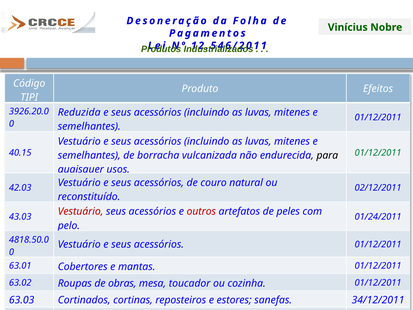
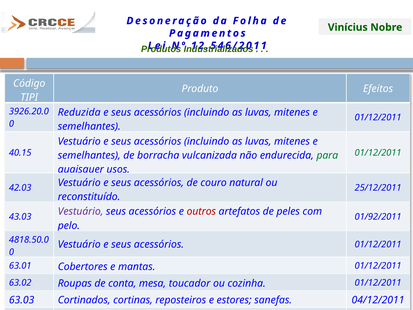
para at (327, 155) colour: black -> green
02/12/2011: 02/12/2011 -> 25/12/2011
Vestuário at (81, 211) colour: red -> purple
01/24/2011: 01/24/2011 -> 01/92/2011
obras: obras -> conta
34/12/2011: 34/12/2011 -> 04/12/2011
